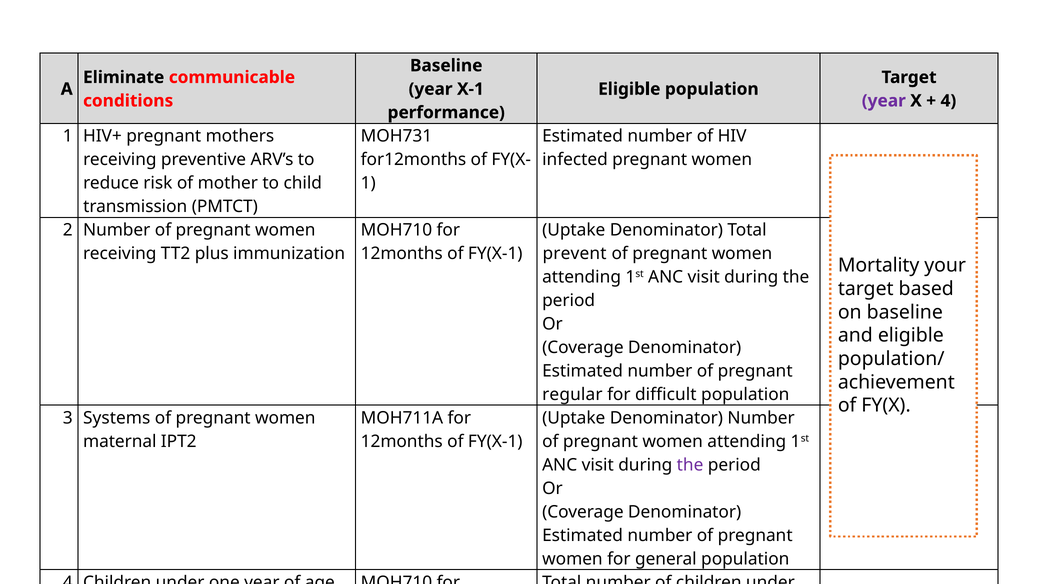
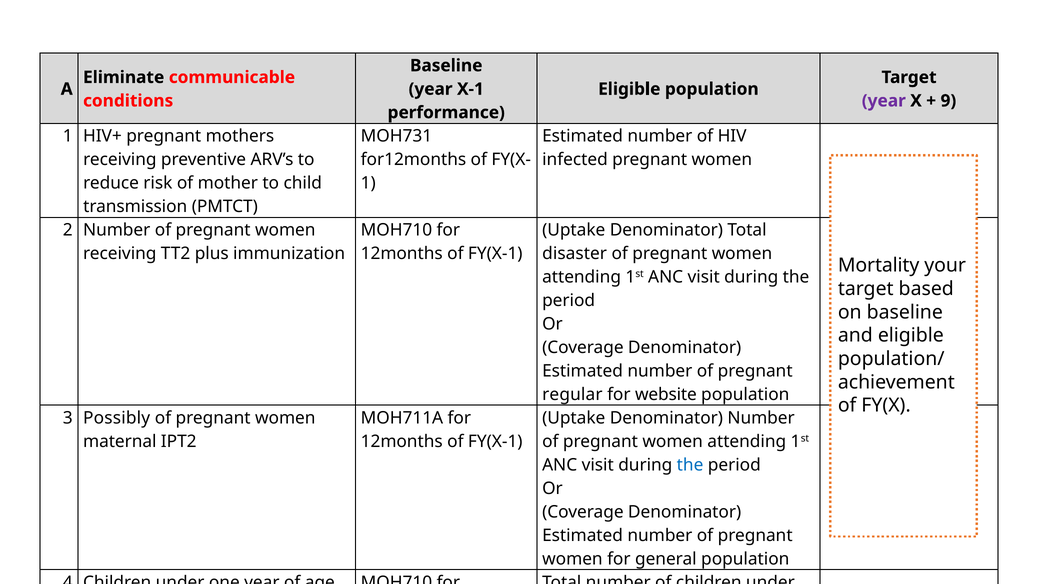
4 at (948, 101): 4 -> 9
prevent: prevent -> disaster
difficult: difficult -> website
Systems: Systems -> Possibly
the at (690, 465) colour: purple -> blue
